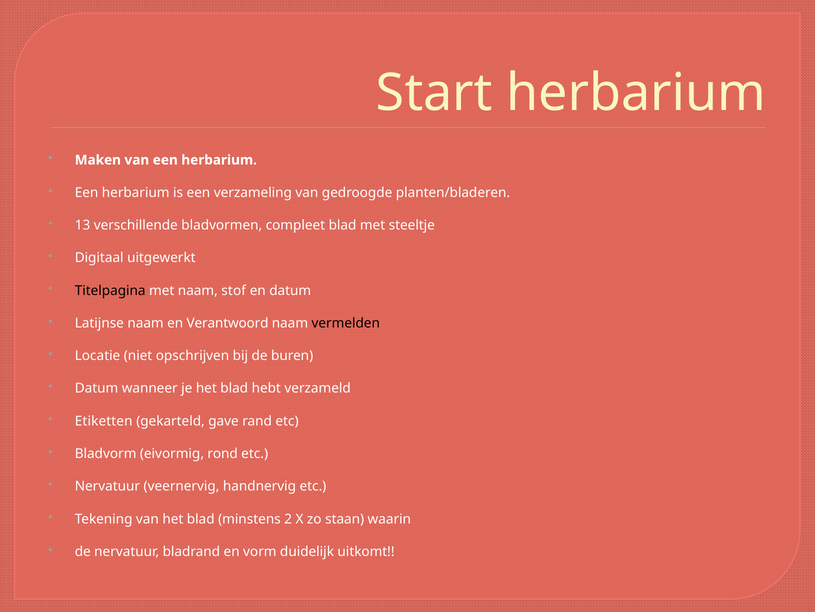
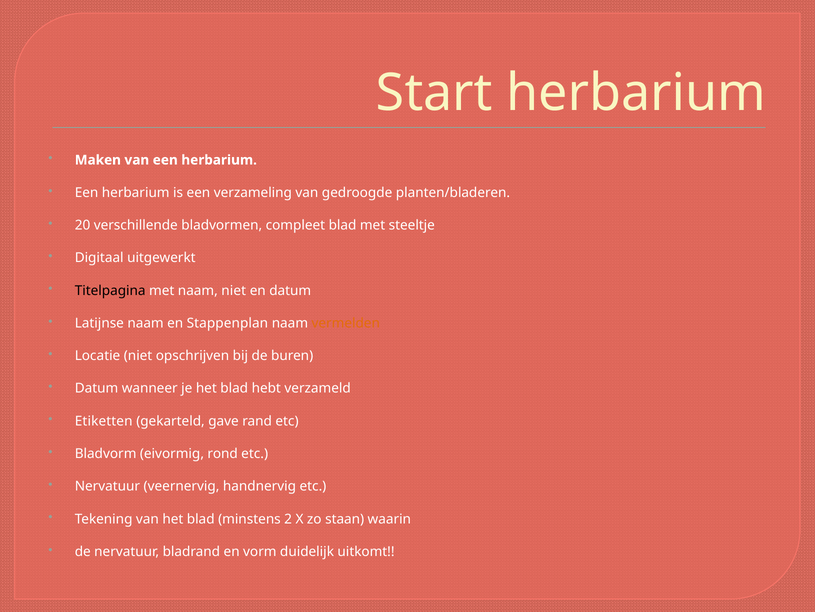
13: 13 -> 20
naam stof: stof -> niet
Verantwoord: Verantwoord -> Stappenplan
vermelden colour: black -> orange
